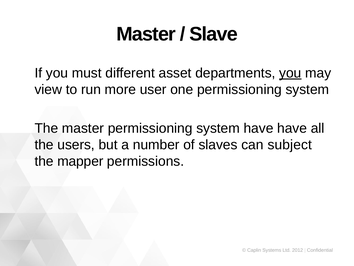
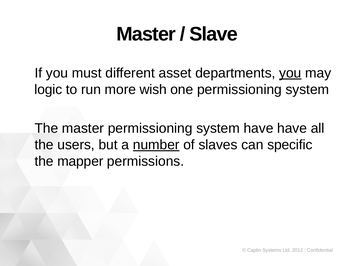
view: view -> logic
user: user -> wish
number underline: none -> present
subject: subject -> specific
